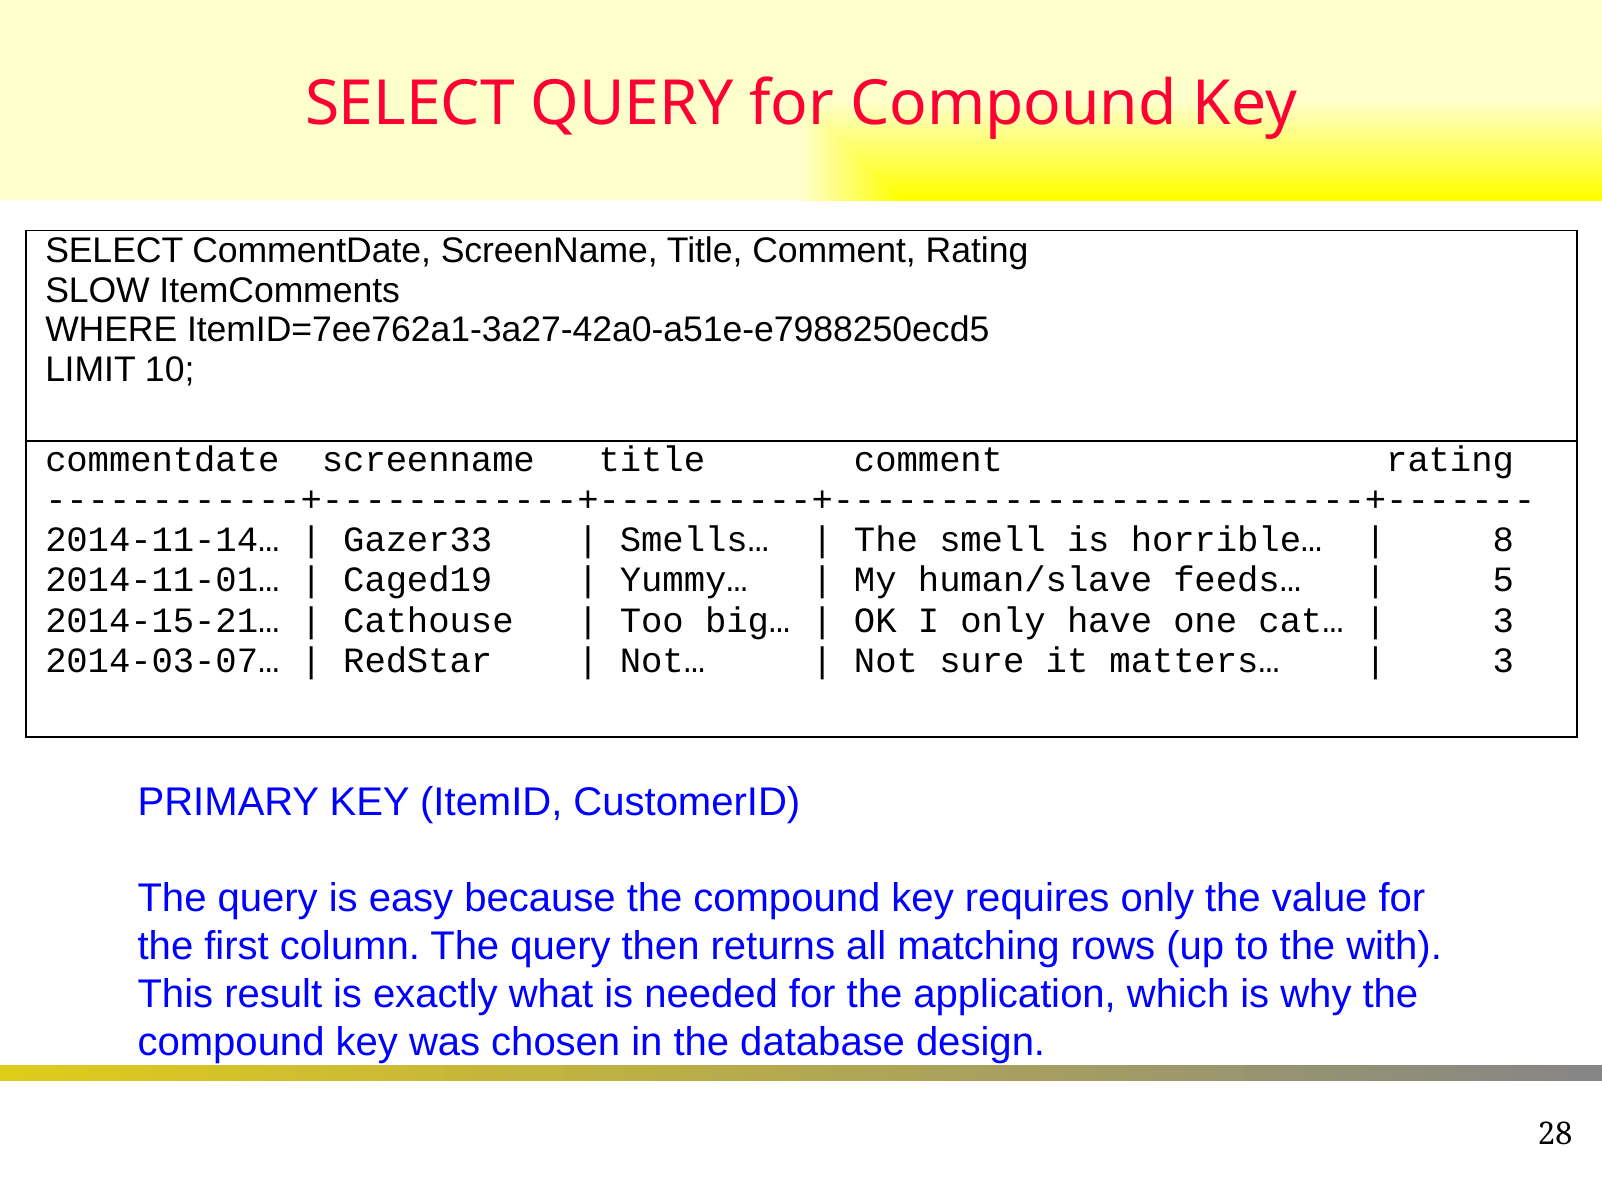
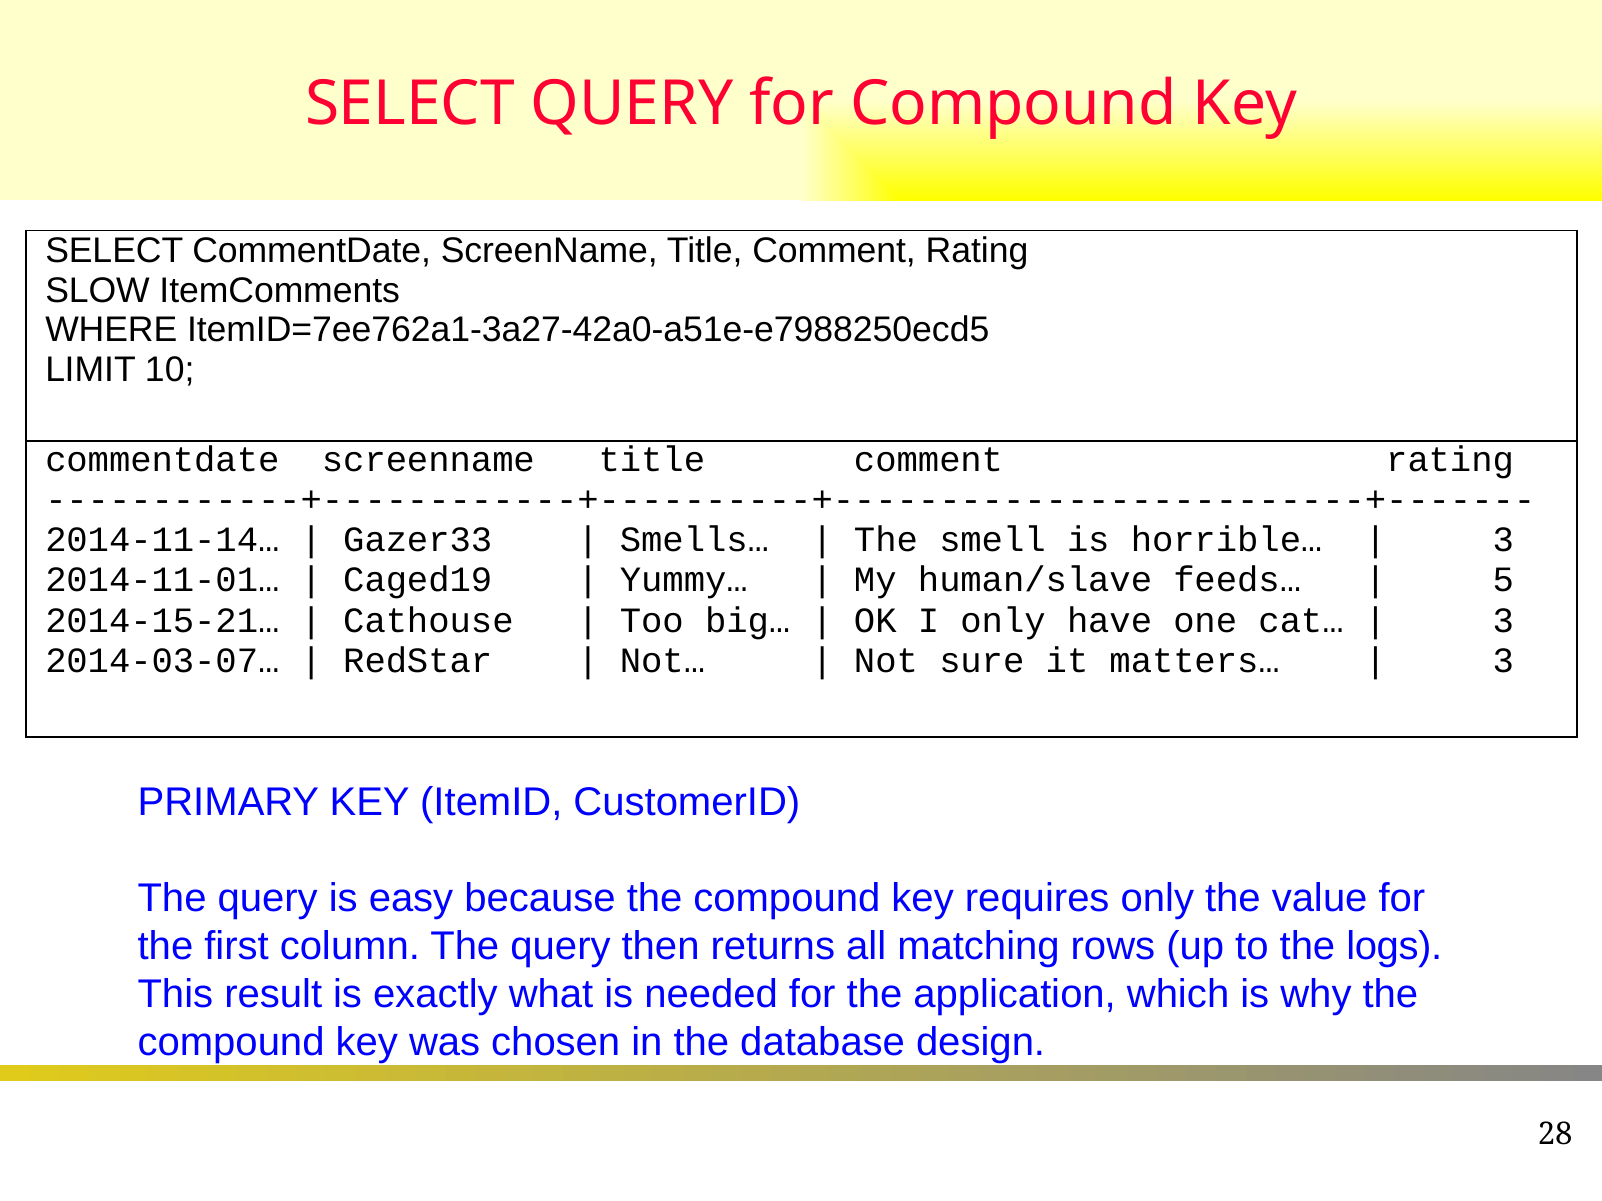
8 at (1503, 540): 8 -> 3
with: with -> logs
